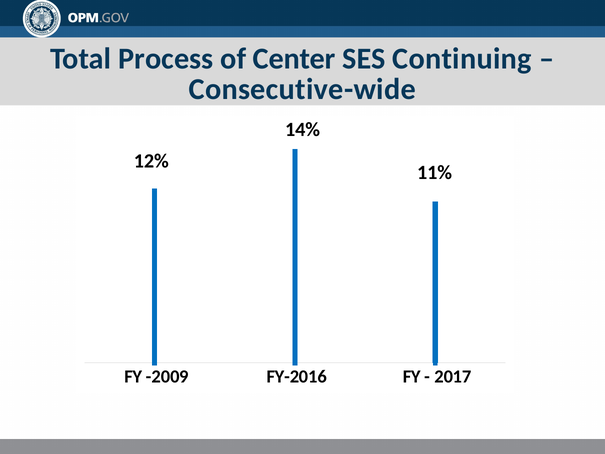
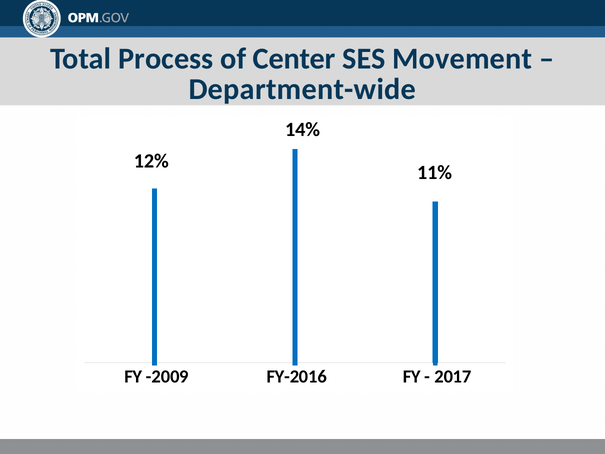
Continuing: Continuing -> Movement
Consecutive-wide: Consecutive-wide -> Department-wide
